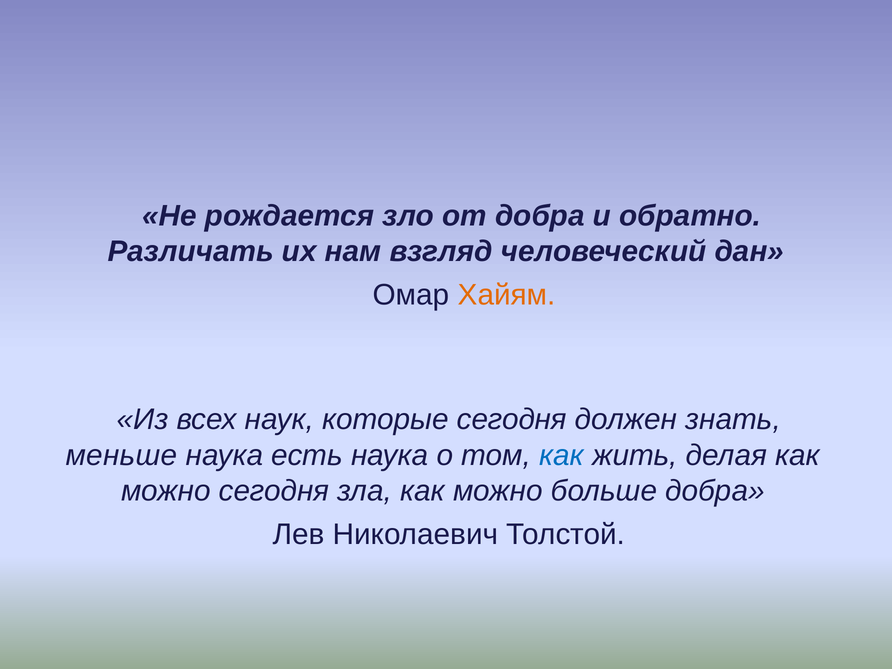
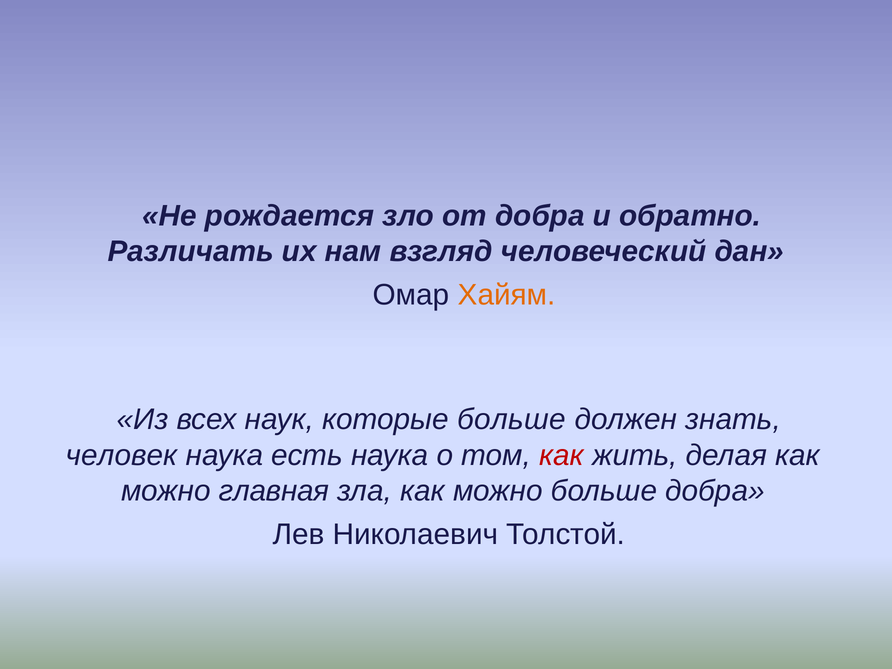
которые сегодня: сегодня -> больше
меньше: меньше -> человек
как at (562, 455) colour: blue -> red
можно сегодня: сегодня -> главная
